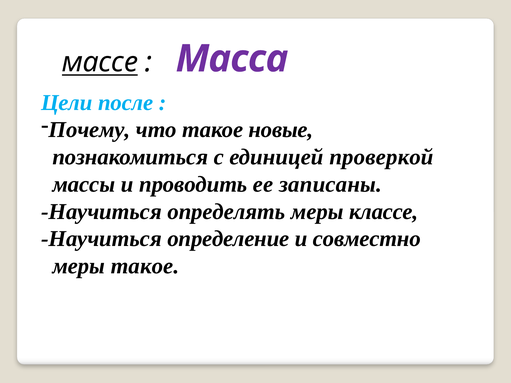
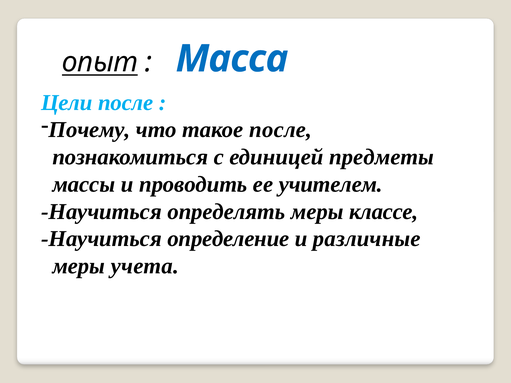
массе: массе -> опыт
Масса colour: purple -> blue
такое новые: новые -> после
проверкой: проверкой -> предметы
записаны: записаны -> учителем
совместно: совместно -> различные
меры такое: такое -> учета
